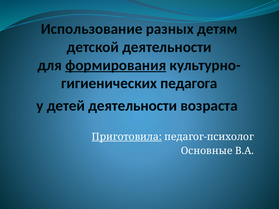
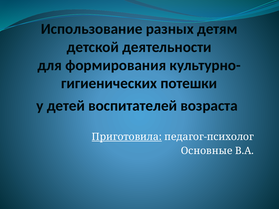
формирования underline: present -> none
педагога: педагога -> потешки
детей деятельности: деятельности -> воспитателей
